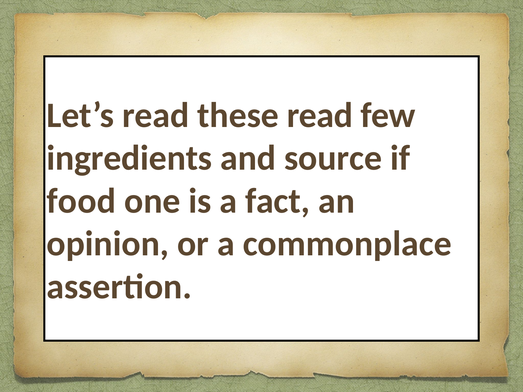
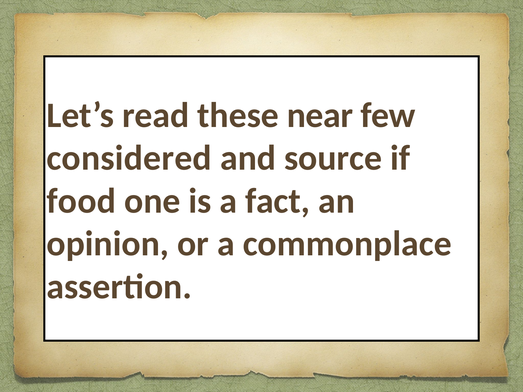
these read: read -> near
ingredients: ingredients -> considered
